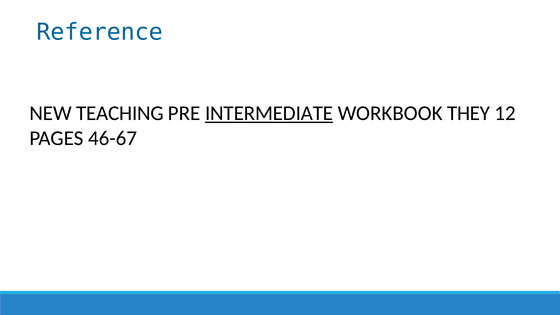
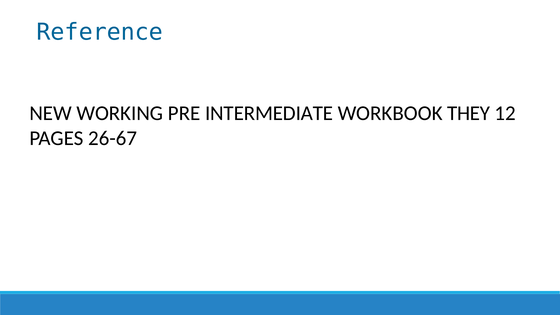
TEACHING: TEACHING -> WORKING
INTERMEDIATE underline: present -> none
46-67: 46-67 -> 26-67
